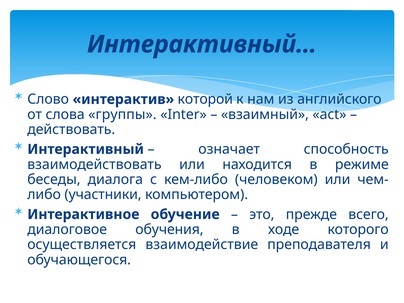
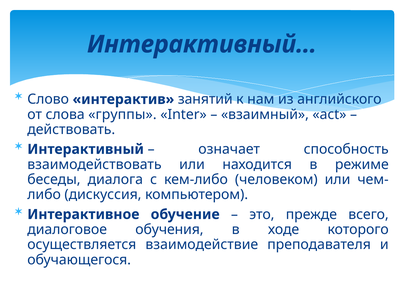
которой: которой -> занятий
участники: участники -> дискуссия
